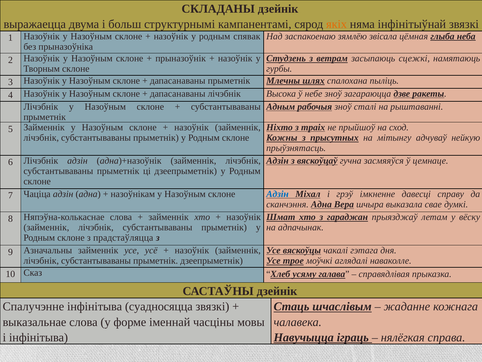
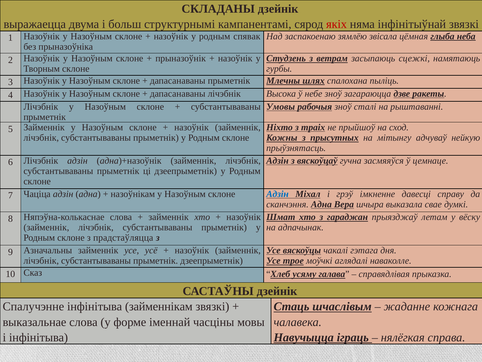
якіх colour: orange -> red
Адным: Адным -> Умовы
суадносяцца: суадносяцца -> займеннікам
